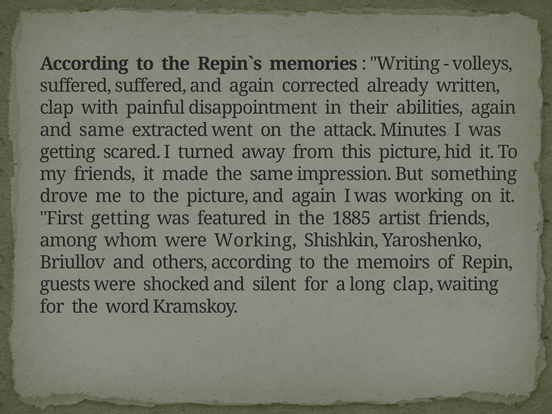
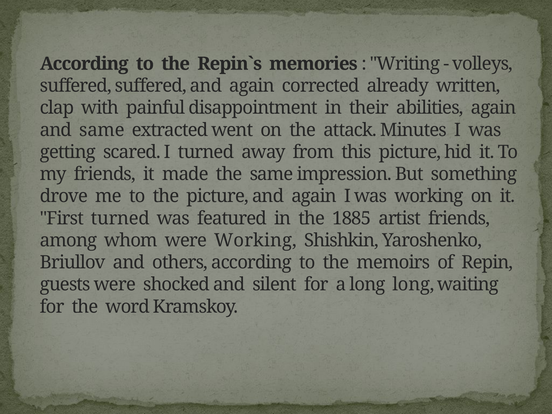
First getting: getting -> turned
long clap: clap -> long
